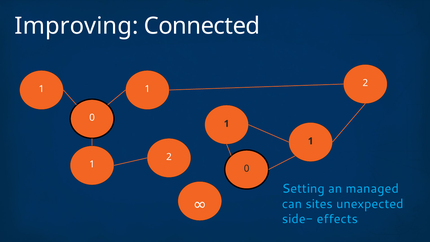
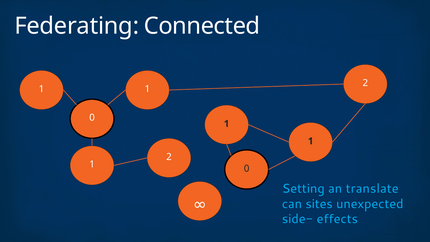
Improving: Improving -> Federating
managed: managed -> translate
